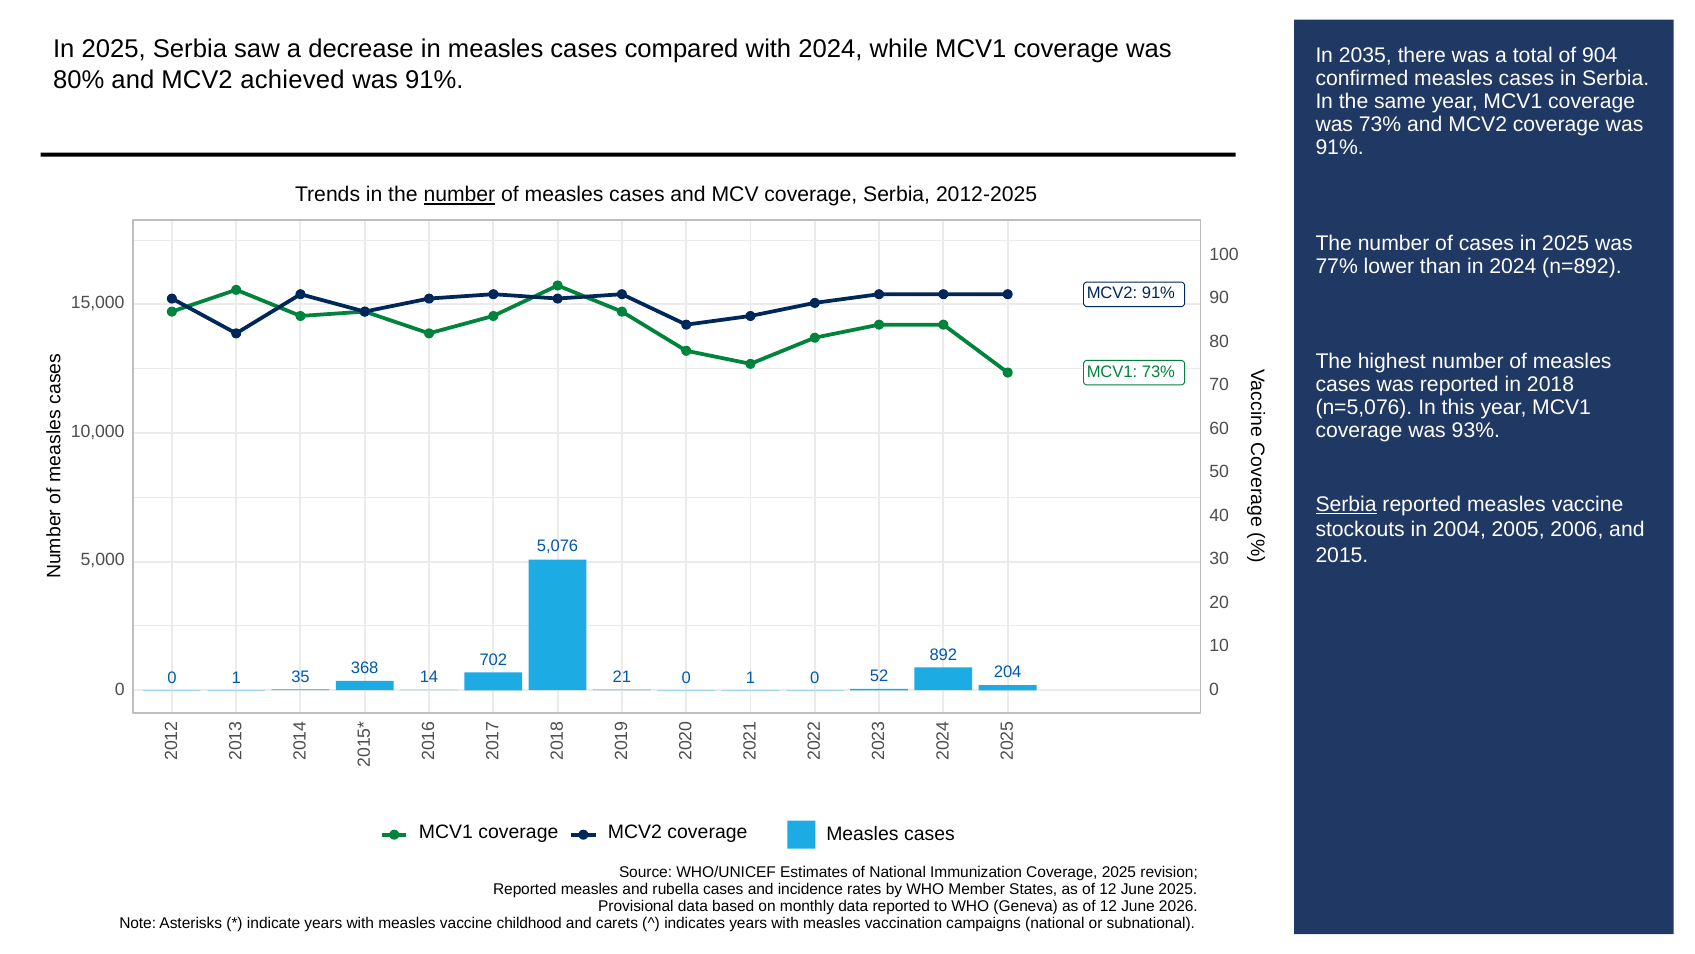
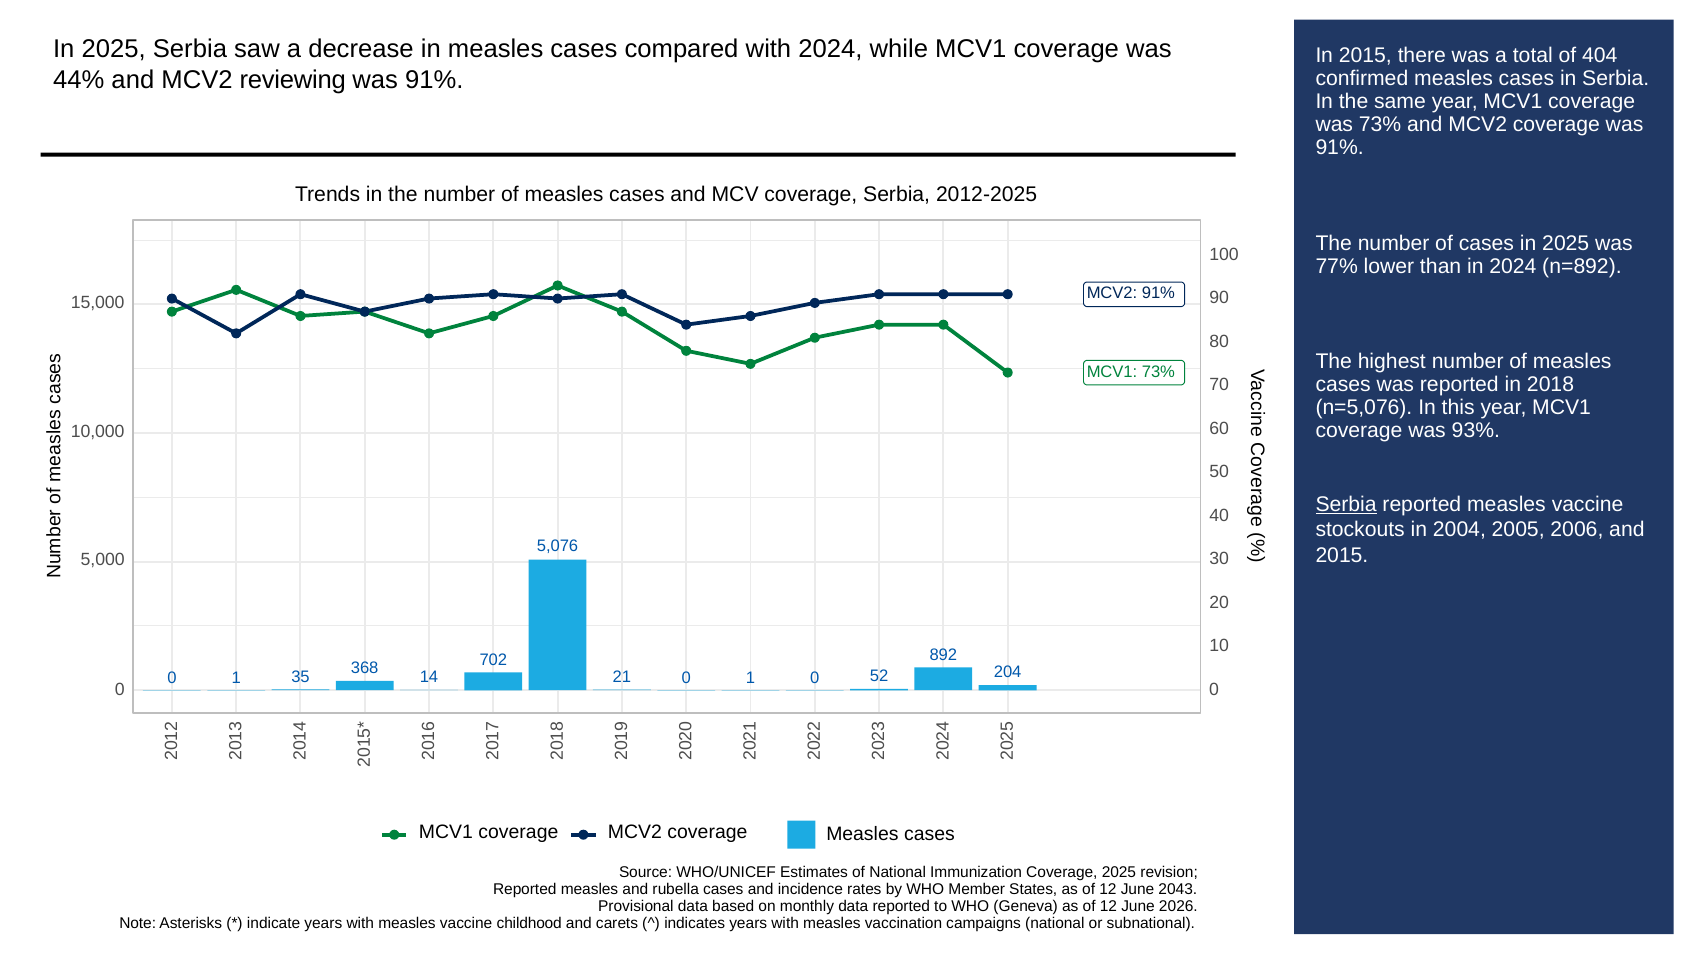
In 2035: 2035 -> 2015
904: 904 -> 404
80%: 80% -> 44%
achieved: achieved -> reviewing
number at (459, 195) underline: present -> none
June 2025: 2025 -> 2043
